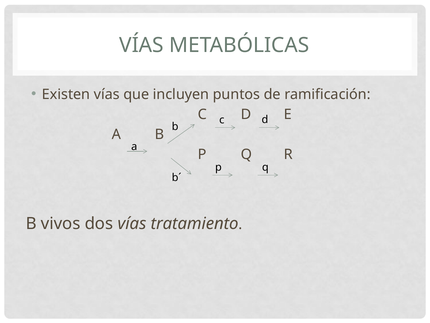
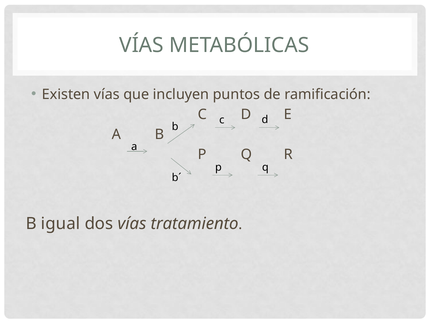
vivos: vivos -> igual
